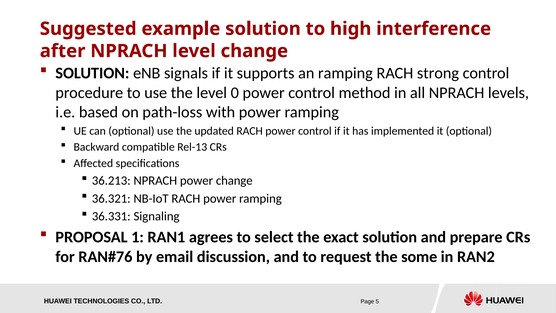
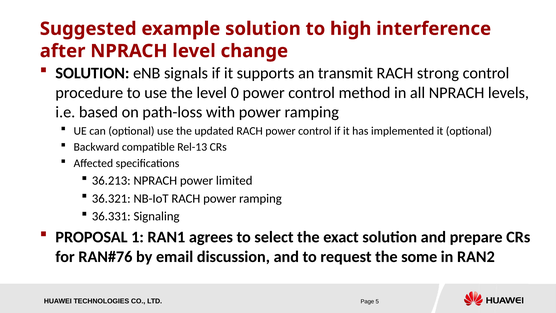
an ramping: ramping -> transmit
power change: change -> limited
